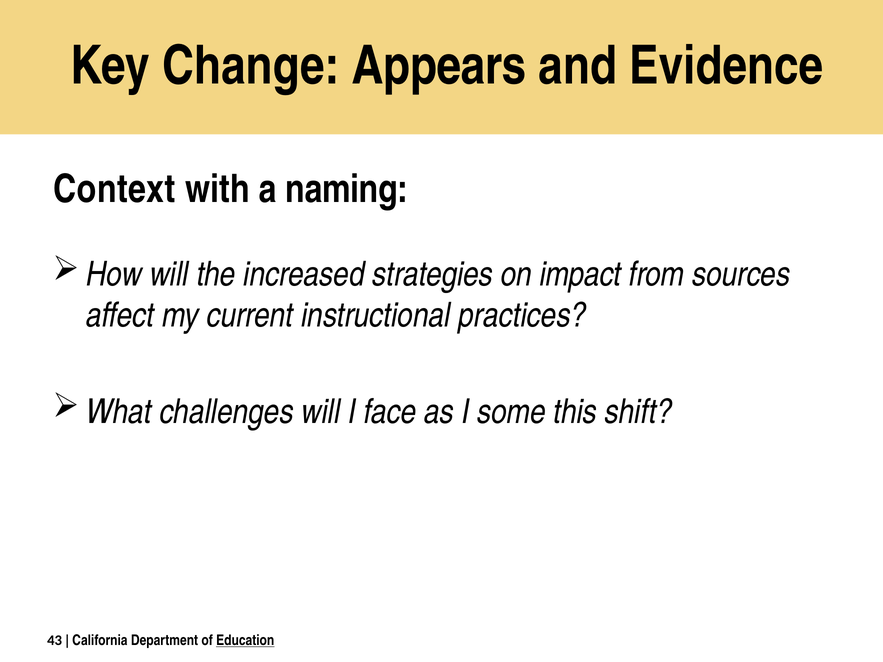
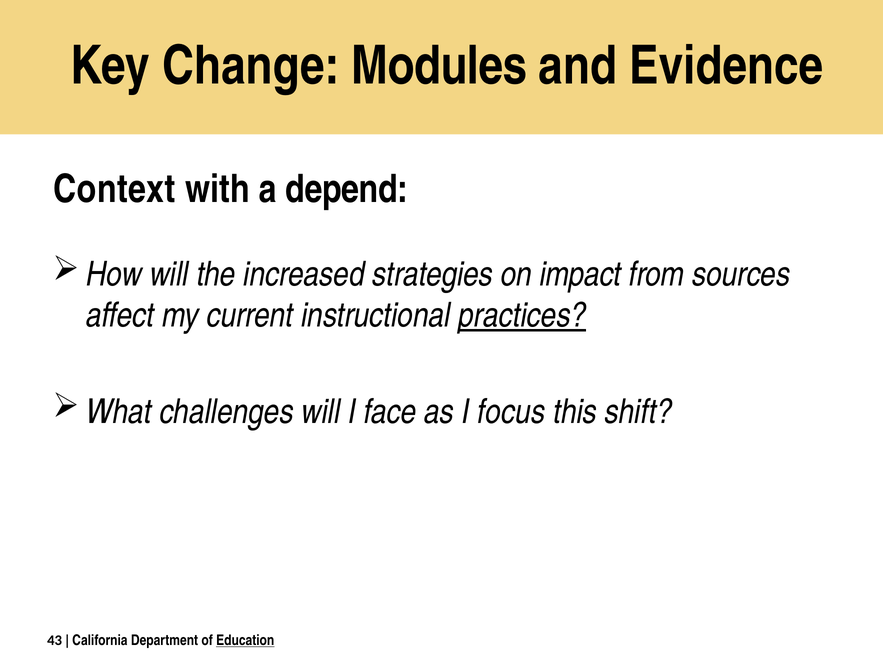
Appears: Appears -> Modules
naming: naming -> depend
practices underline: none -> present
some: some -> focus
